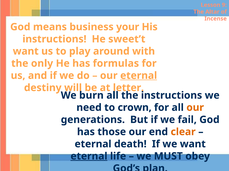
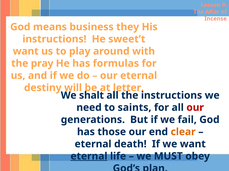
your: your -> they
only: only -> pray
eternal at (139, 76) underline: present -> none
burn: burn -> shalt
crown: crown -> saints
our at (195, 108) colour: orange -> red
